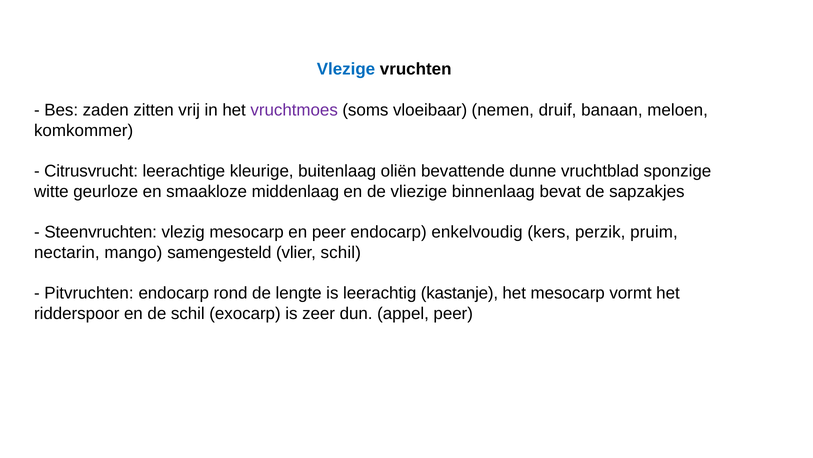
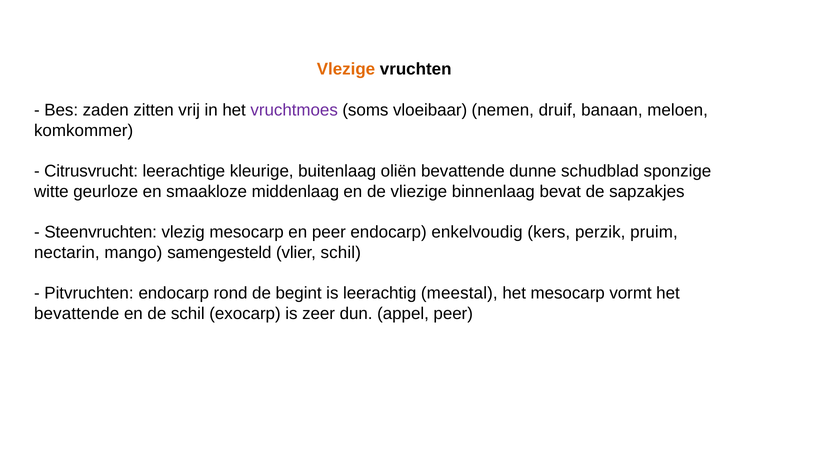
Vlezige colour: blue -> orange
vruchtblad: vruchtblad -> schudblad
lengte: lengte -> begint
kastanje: kastanje -> meestal
ridderspoor at (77, 313): ridderspoor -> bevattende
